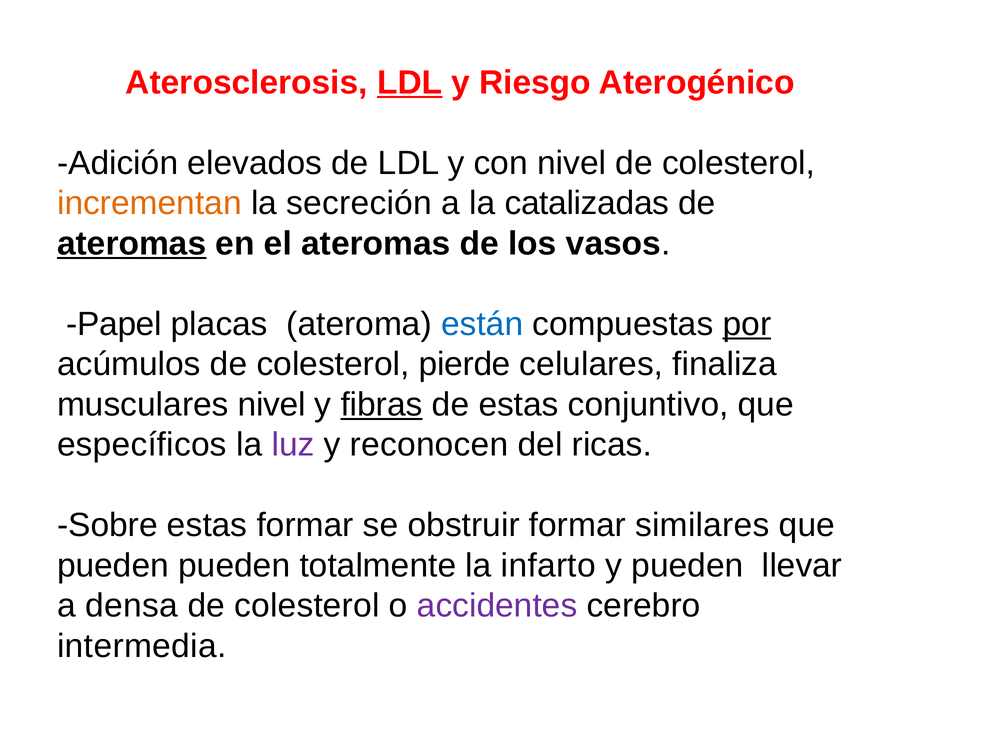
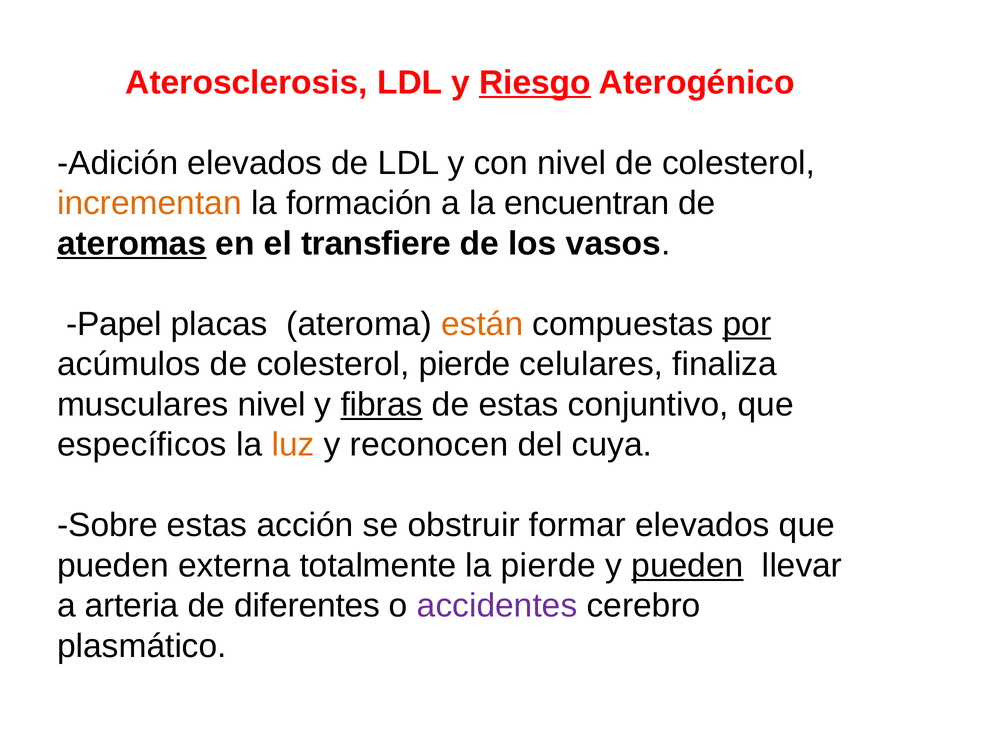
LDL at (410, 82) underline: present -> none
Riesgo underline: none -> present
secreción: secreción -> formación
catalizadas: catalizadas -> encuentran
el ateromas: ateromas -> transfiere
están colour: blue -> orange
luz colour: purple -> orange
ricas: ricas -> cuya
estas formar: formar -> acción
formar similares: similares -> elevados
pueden pueden: pueden -> externa
la infarto: infarto -> pierde
pueden at (687, 566) underline: none -> present
densa: densa -> arteria
colesterol at (307, 606): colesterol -> diferentes
intermedia: intermedia -> plasmático
